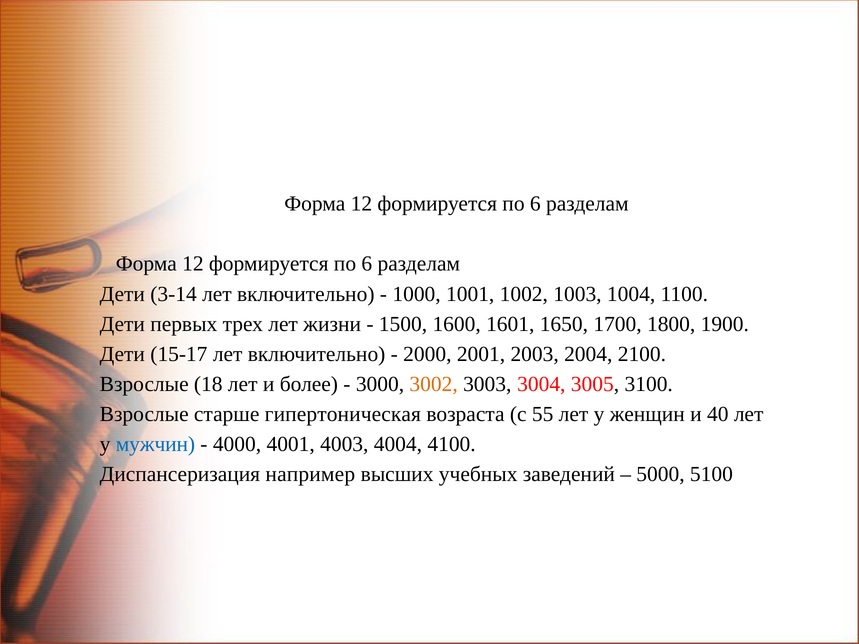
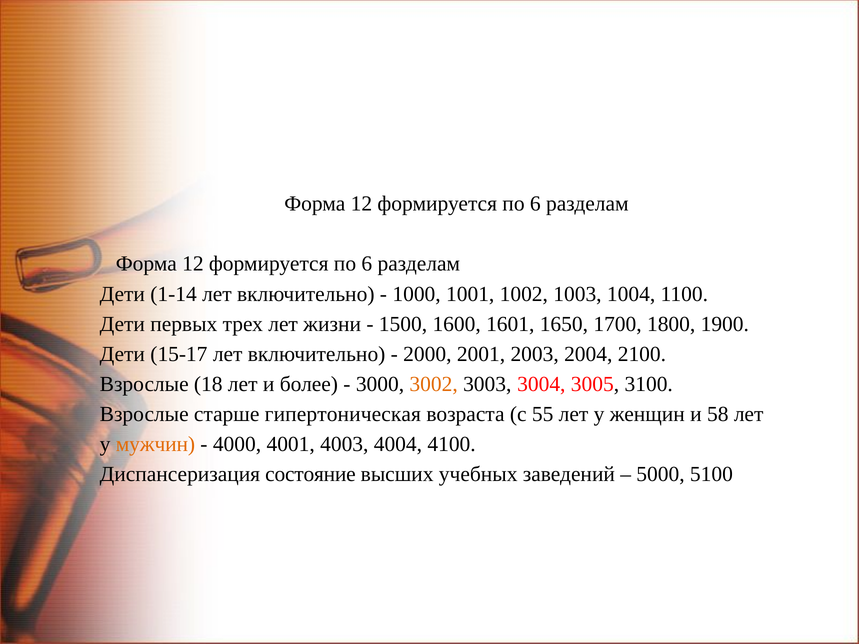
3-14: 3-14 -> 1-14
40: 40 -> 58
мужчин colour: blue -> orange
например: например -> состояние
